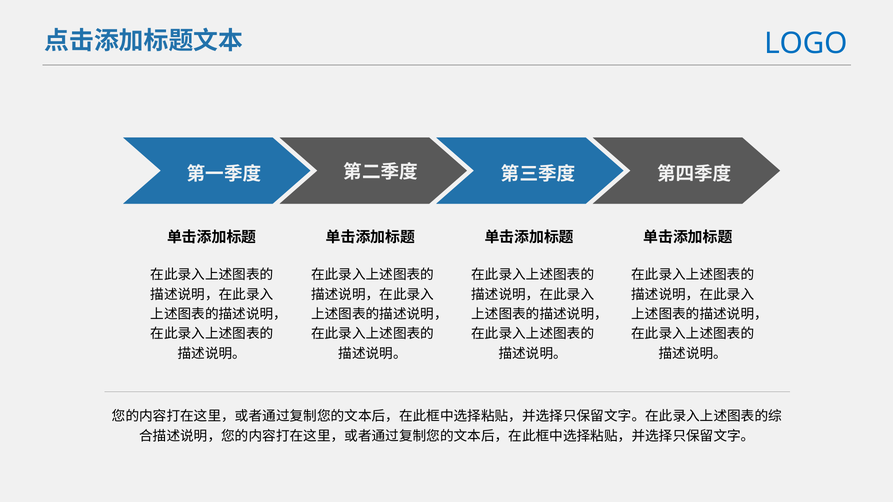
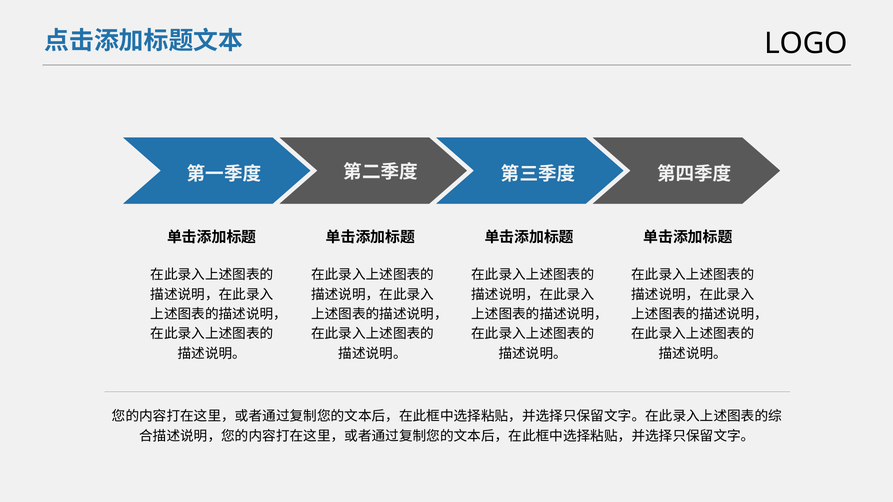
LOGO colour: blue -> black
